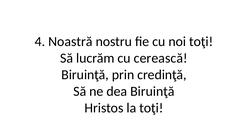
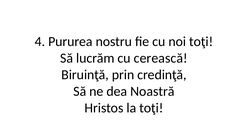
Noastră: Noastră -> Pururea
dea Biruinţă: Biruinţă -> Noastră
